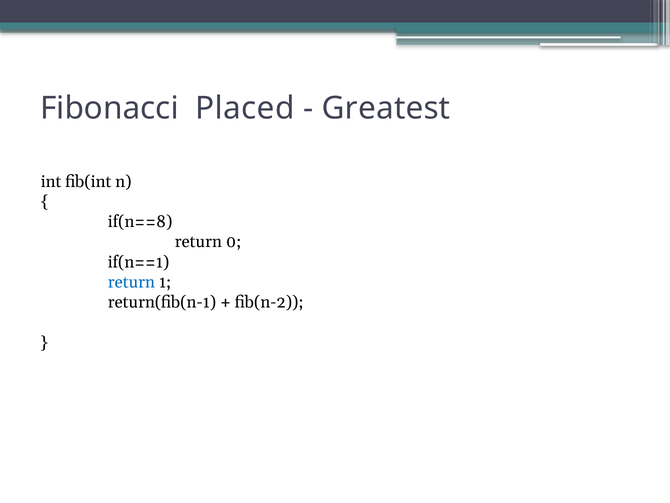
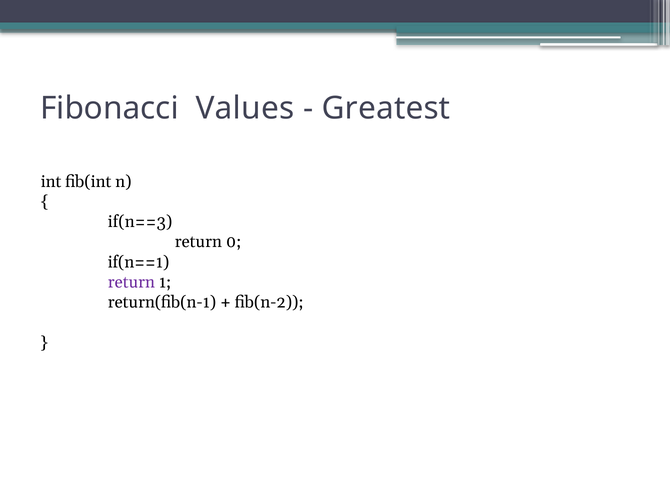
Placed: Placed -> Values
if(n==8: if(n==8 -> if(n==3
return at (131, 282) colour: blue -> purple
